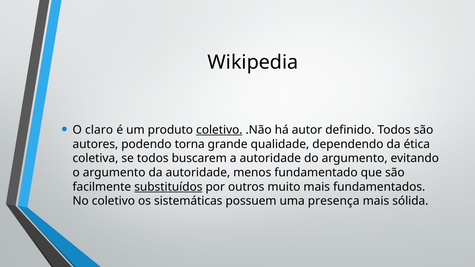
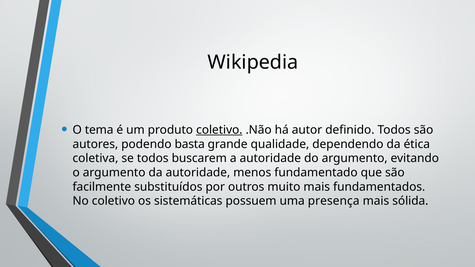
claro: claro -> tema
torna: torna -> basta
substituídos underline: present -> none
